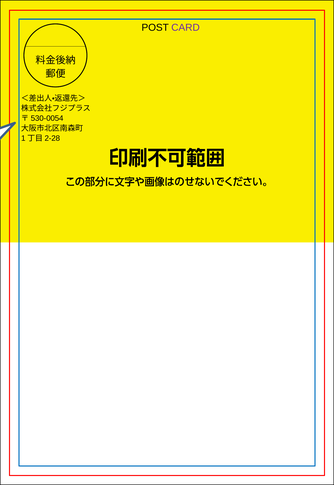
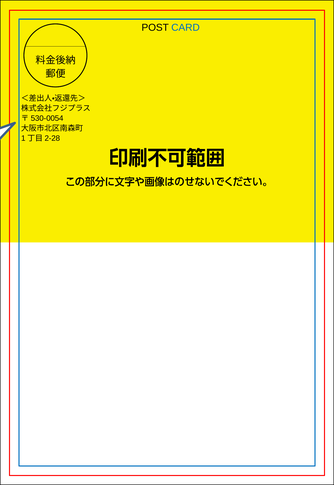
CARD colour: purple -> blue
